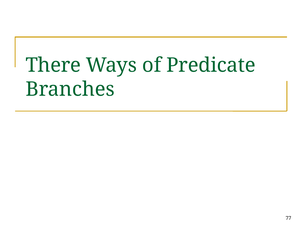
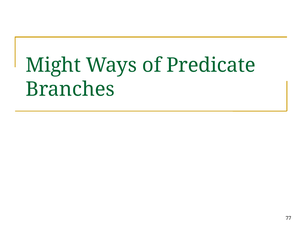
There: There -> Might
